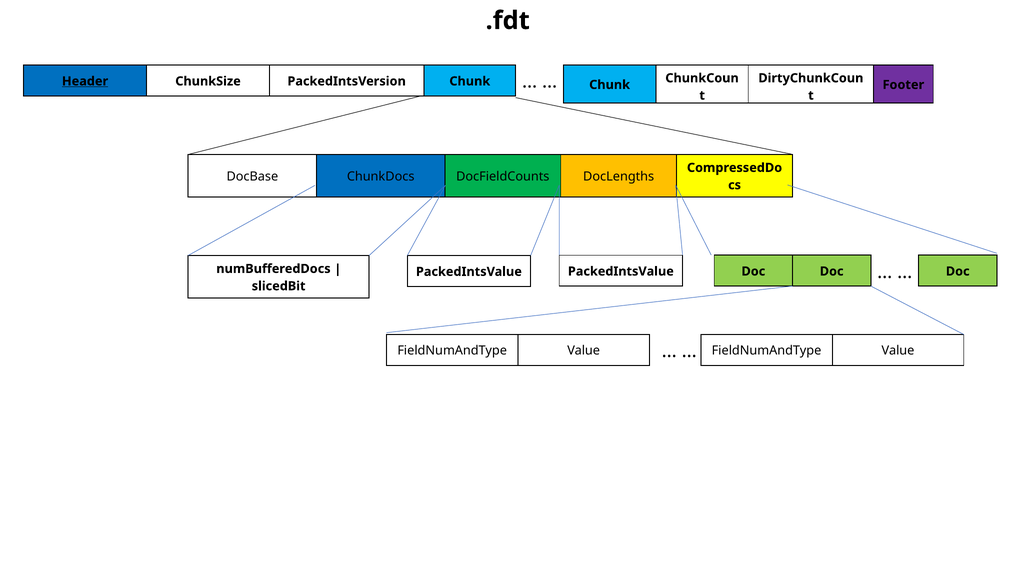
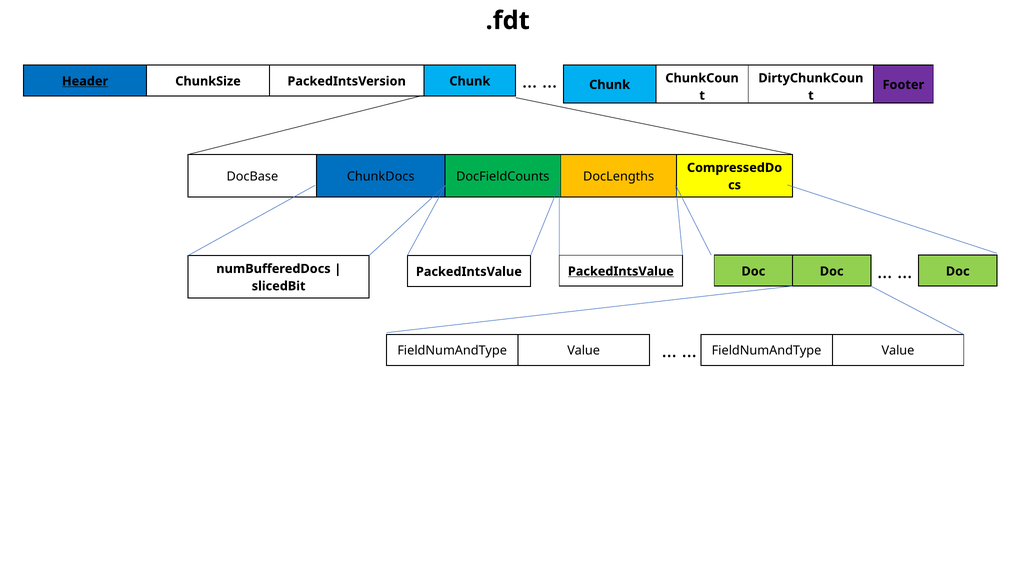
PackedIntsValue at (621, 271) underline: none -> present
